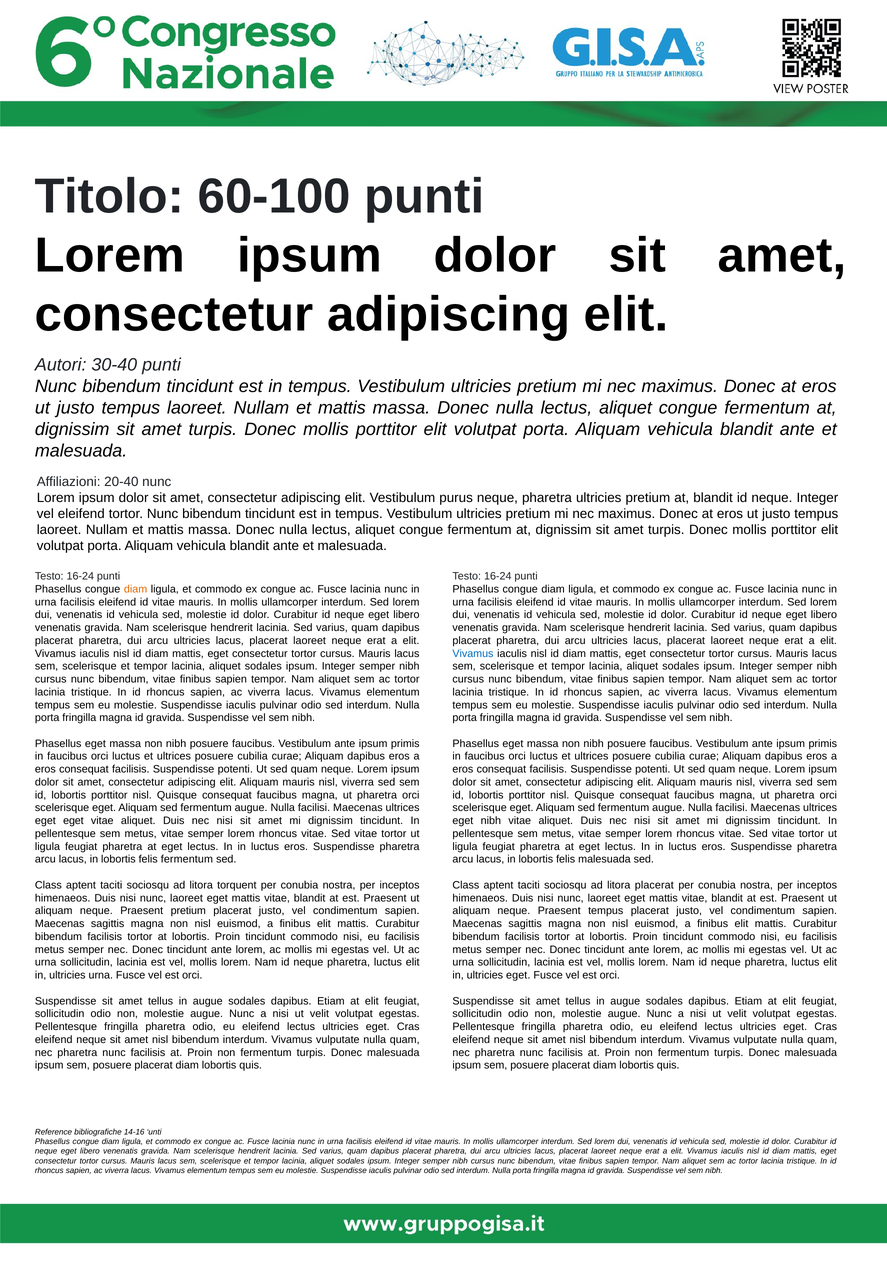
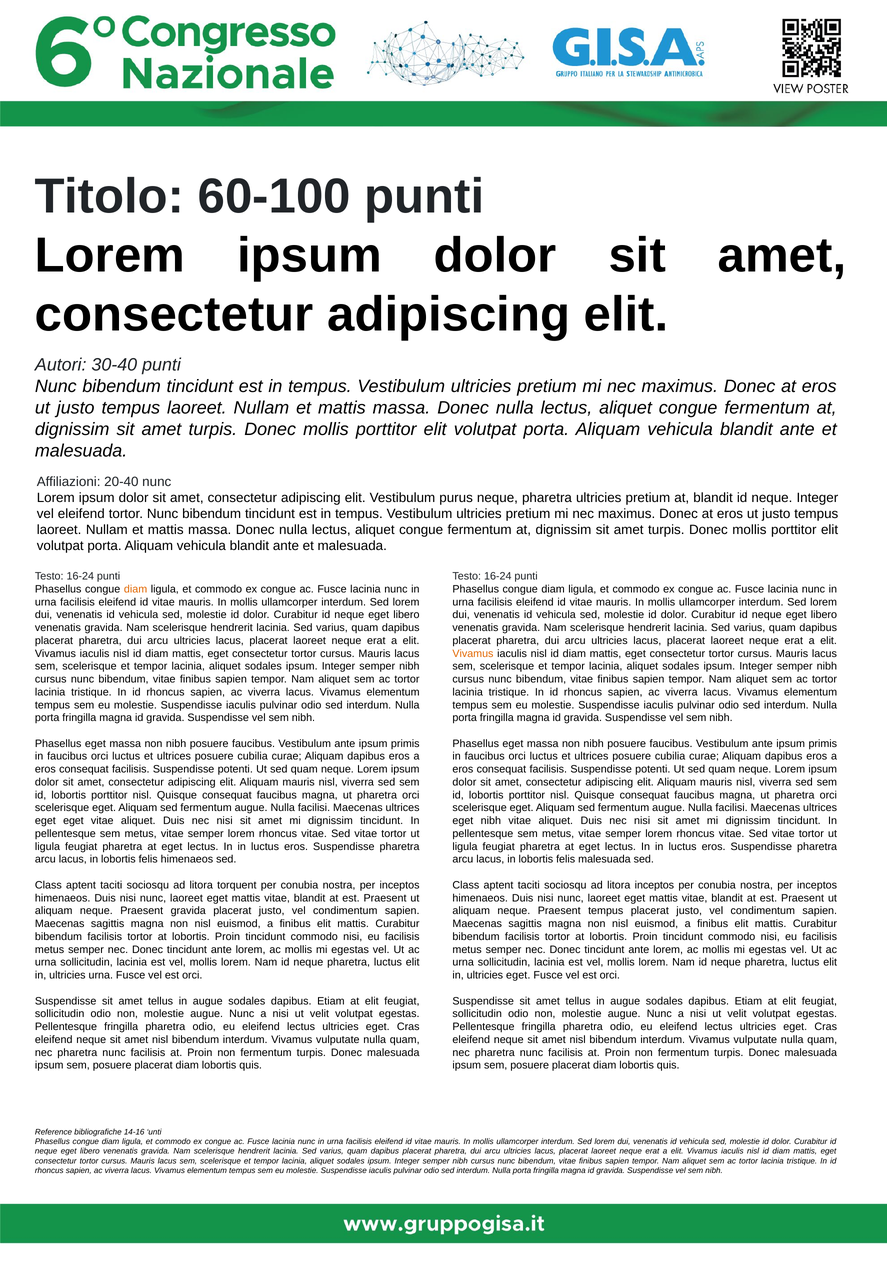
Vivamus at (473, 654) colour: blue -> orange
felis fermentum: fermentum -> himenaeos
litora placerat: placerat -> inceptos
Praesent pretium: pretium -> gravida
